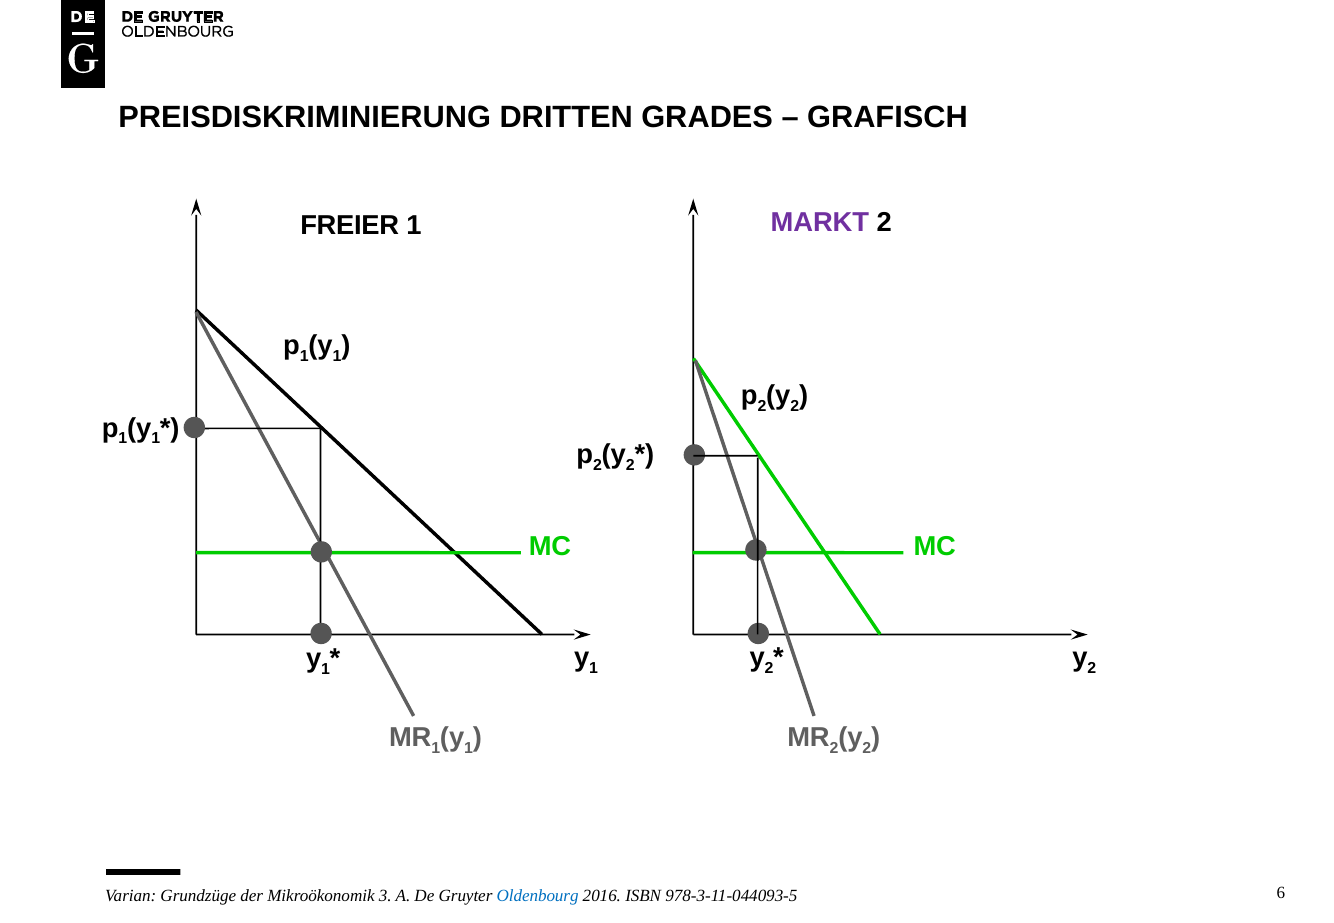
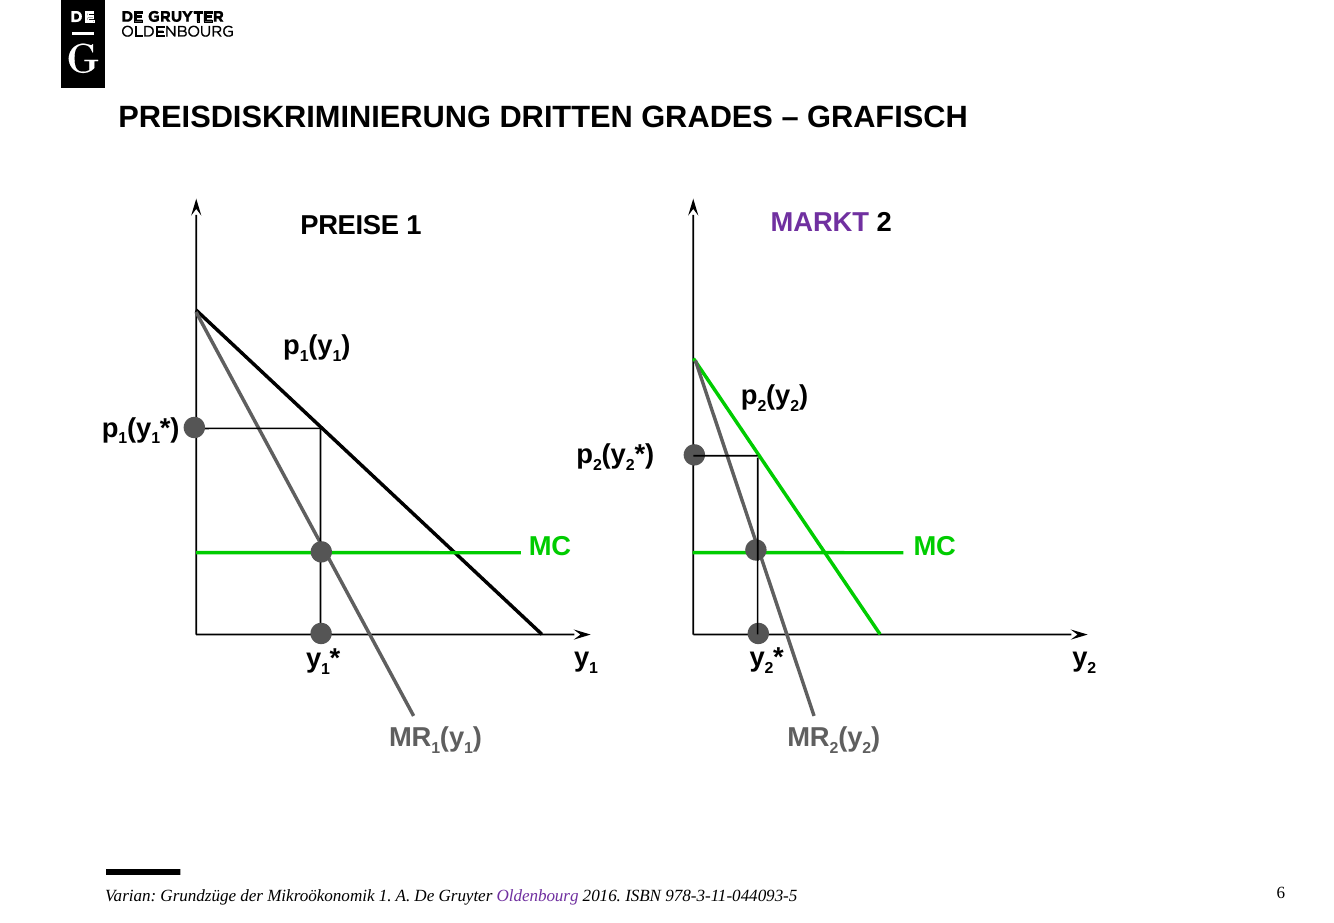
FREIER: FREIER -> PREISE
Mikroökonomik 3: 3 -> 1
Oldenbourg colour: blue -> purple
